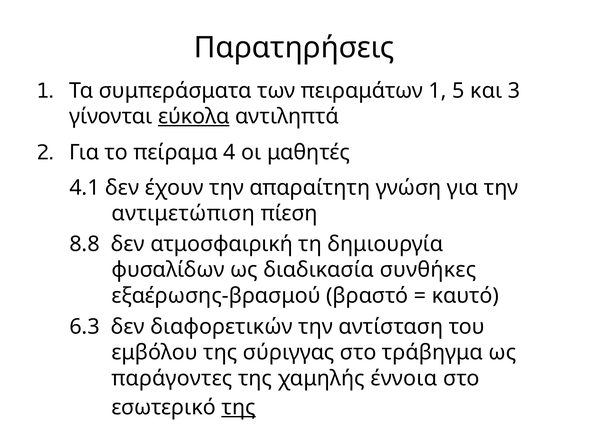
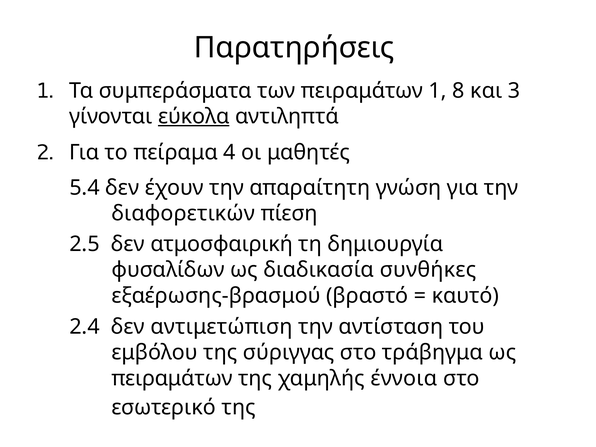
5: 5 -> 8
4.1: 4.1 -> 5.4
αντιμετώπιση: αντιμετώπιση -> διαφορετικών
8.8: 8.8 -> 2.5
6.3: 6.3 -> 2.4
διαφορετικών: διαφορετικών -> αντιμετώπιση
παράγοντες at (172, 378): παράγοντες -> πειραμάτων
της at (239, 407) underline: present -> none
